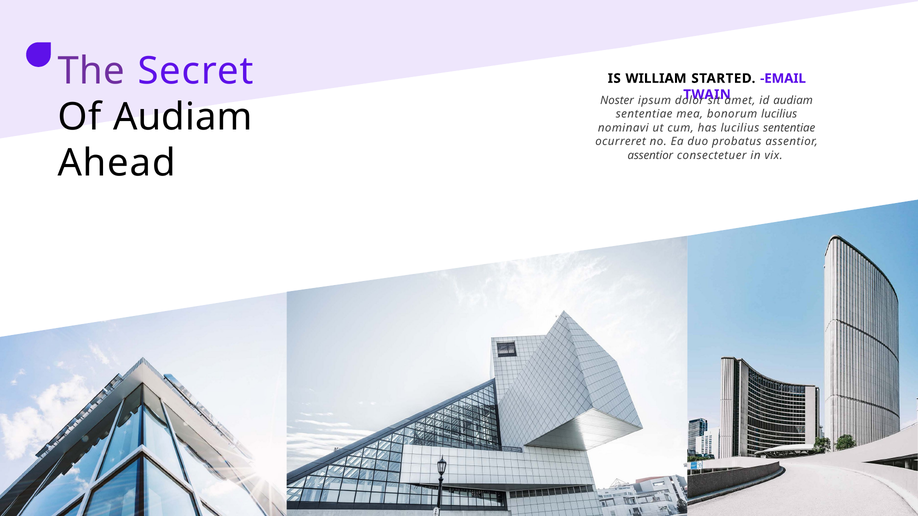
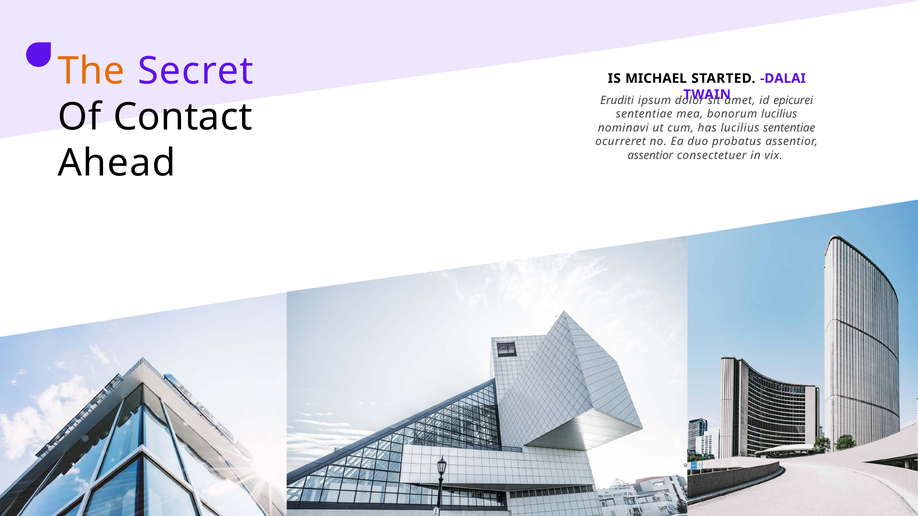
The colour: purple -> orange
WILLIAM: WILLIAM -> MICHAEL
EMAIL: EMAIL -> DALAI
Noster: Noster -> Eruditi
id audiam: audiam -> epicurei
Of Audiam: Audiam -> Contact
